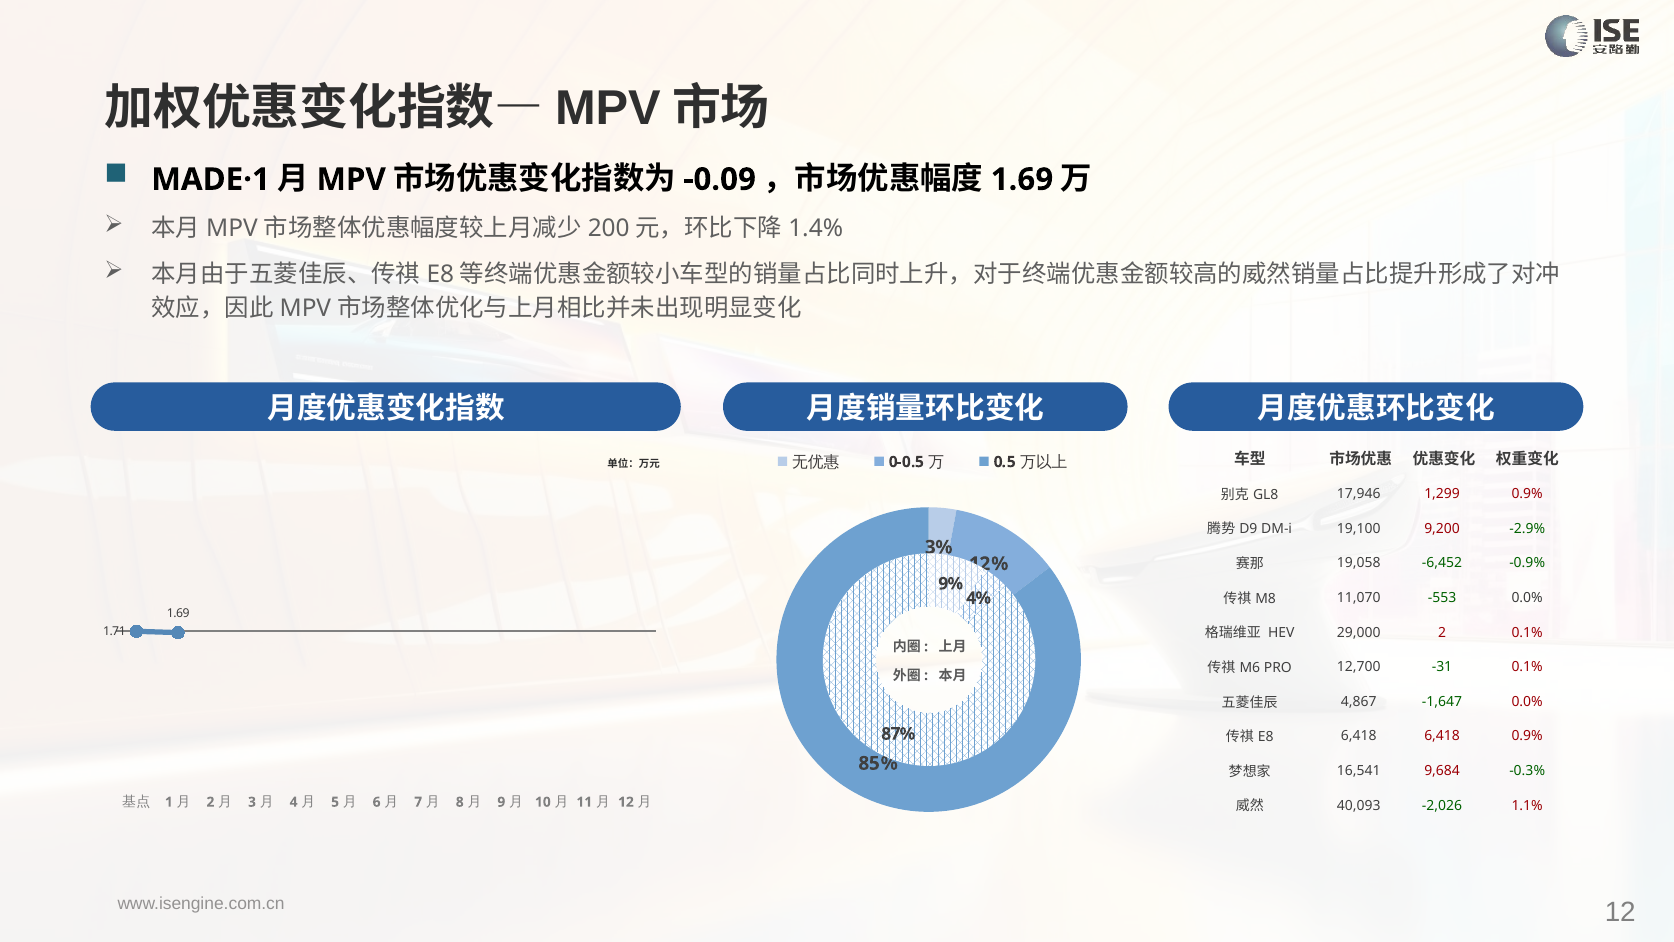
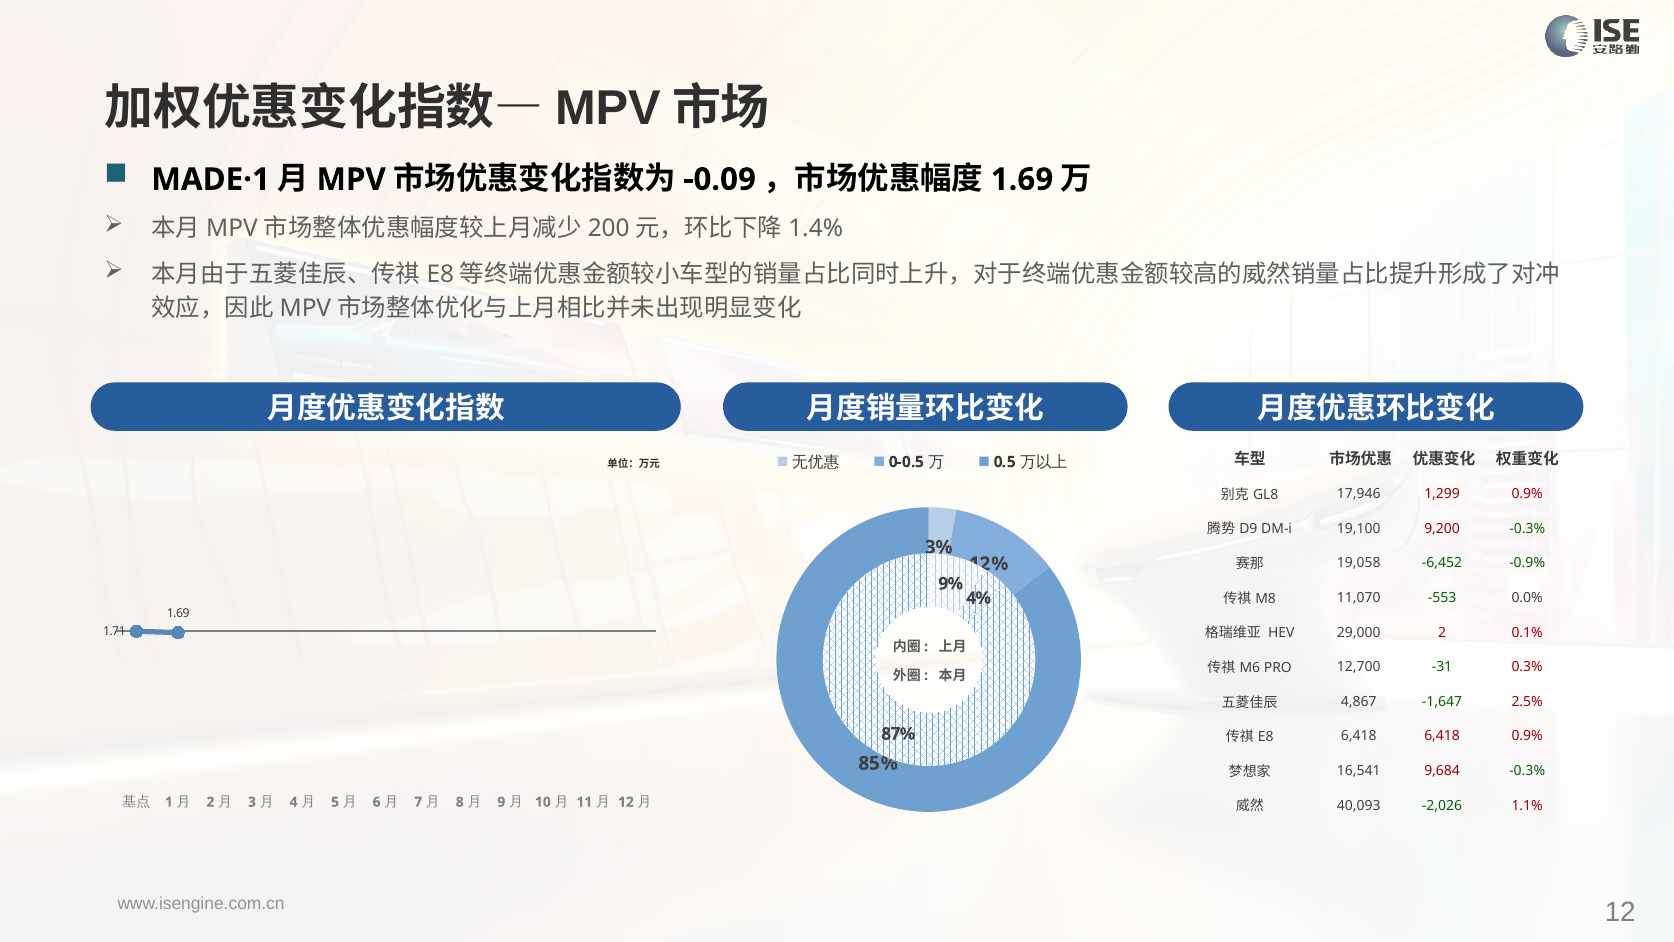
9,200 -2.9%: -2.9% -> -0.3%
-31 0.1%: 0.1% -> 0.3%
-1,647 0.0%: 0.0% -> 2.5%
